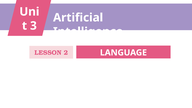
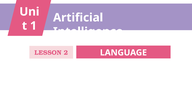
3: 3 -> 1
